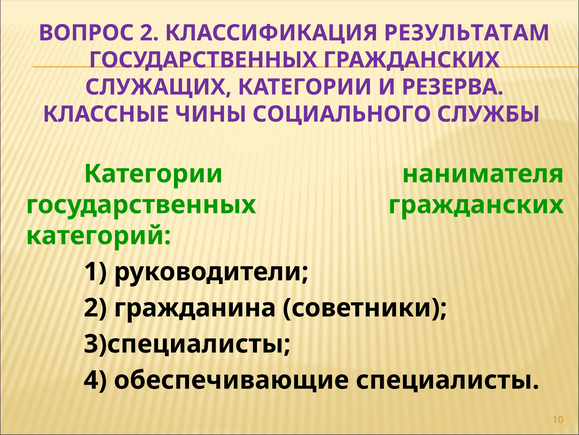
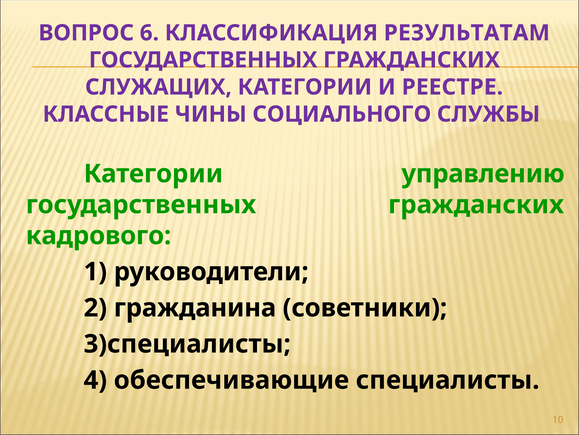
ВОПРОС 2: 2 -> 6
РЕЗЕРВА: РЕЗЕРВА -> РЕЕСТРЕ
нанимателя: нанимателя -> управлению
категорий: категорий -> кадрового
